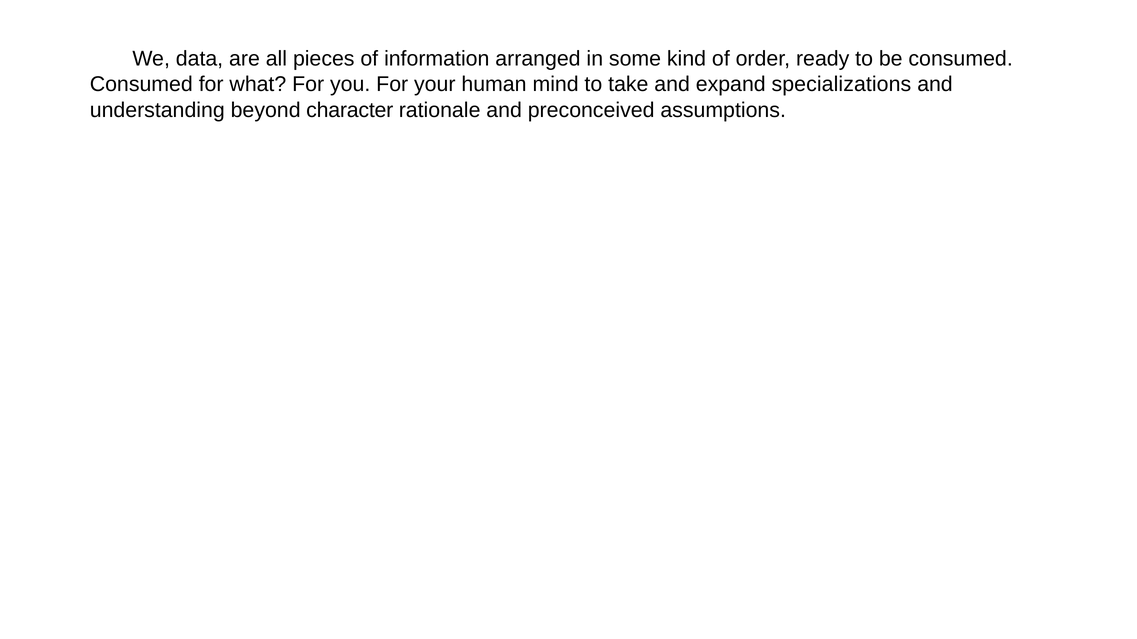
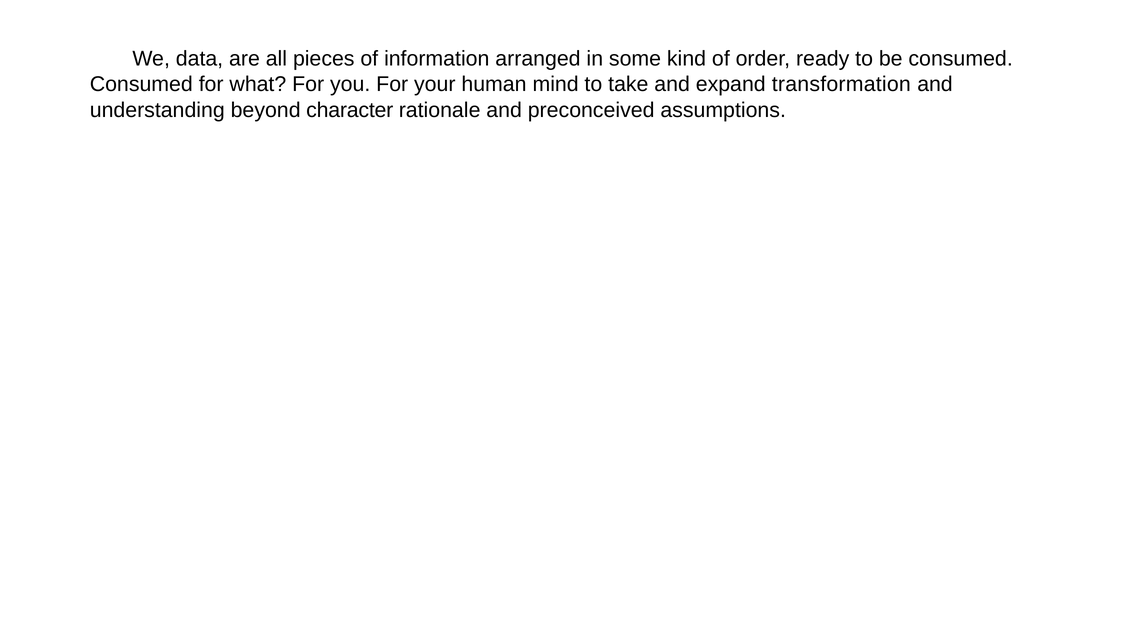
specializations: specializations -> transformation
